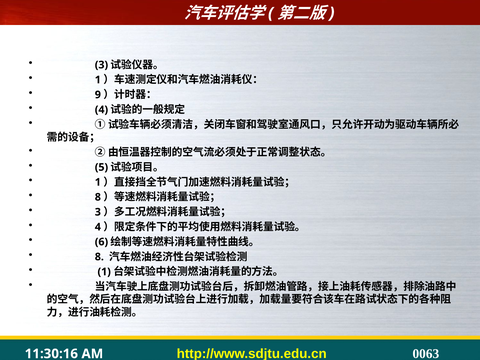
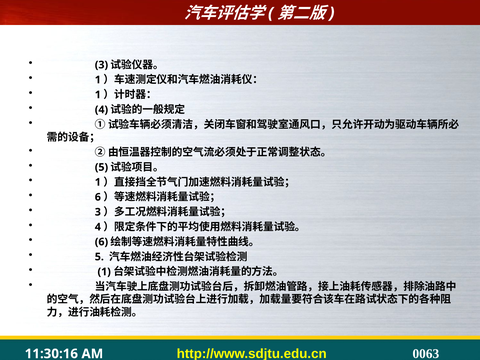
9 at (98, 95): 9 -> 1
8 at (98, 197): 8 -> 6
8 at (99, 257): 8 -> 5
